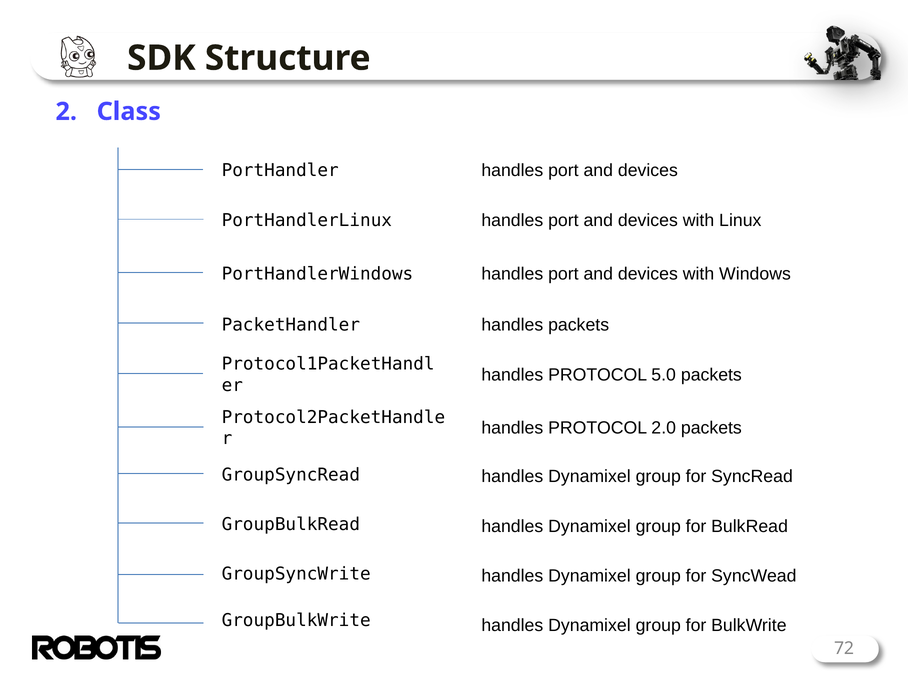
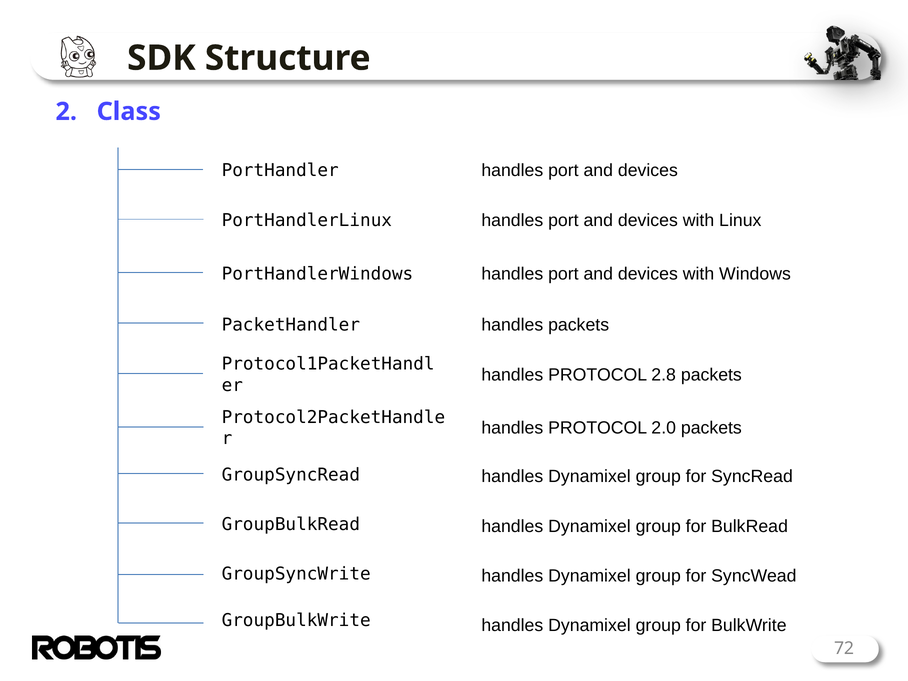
5.0: 5.0 -> 2.8
